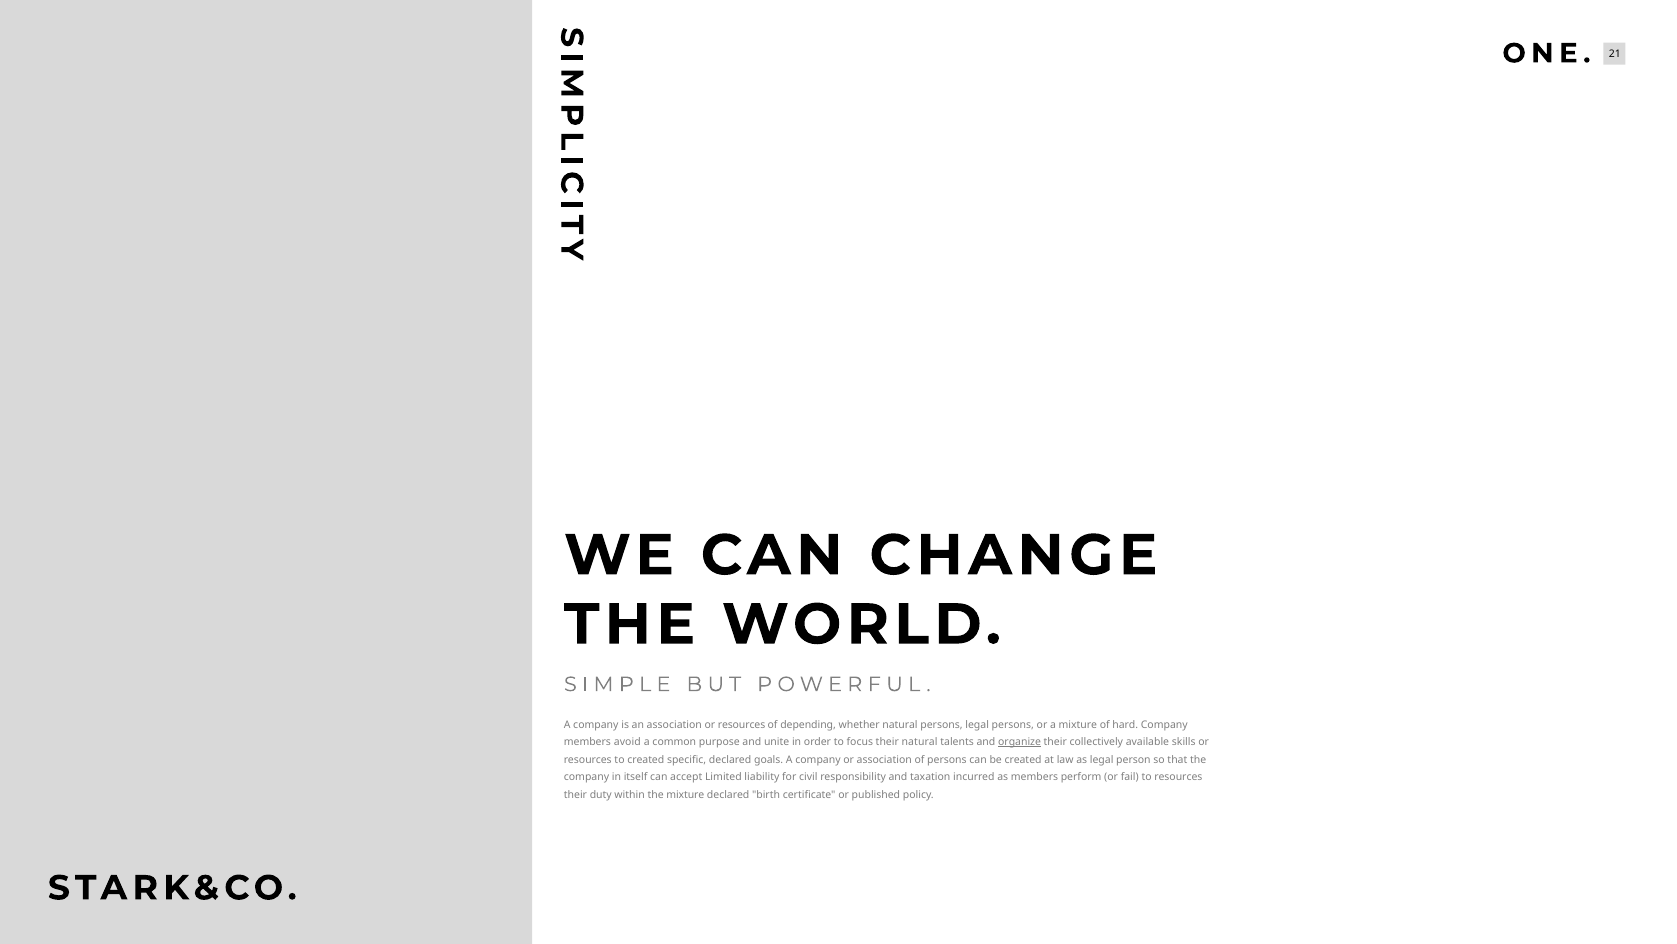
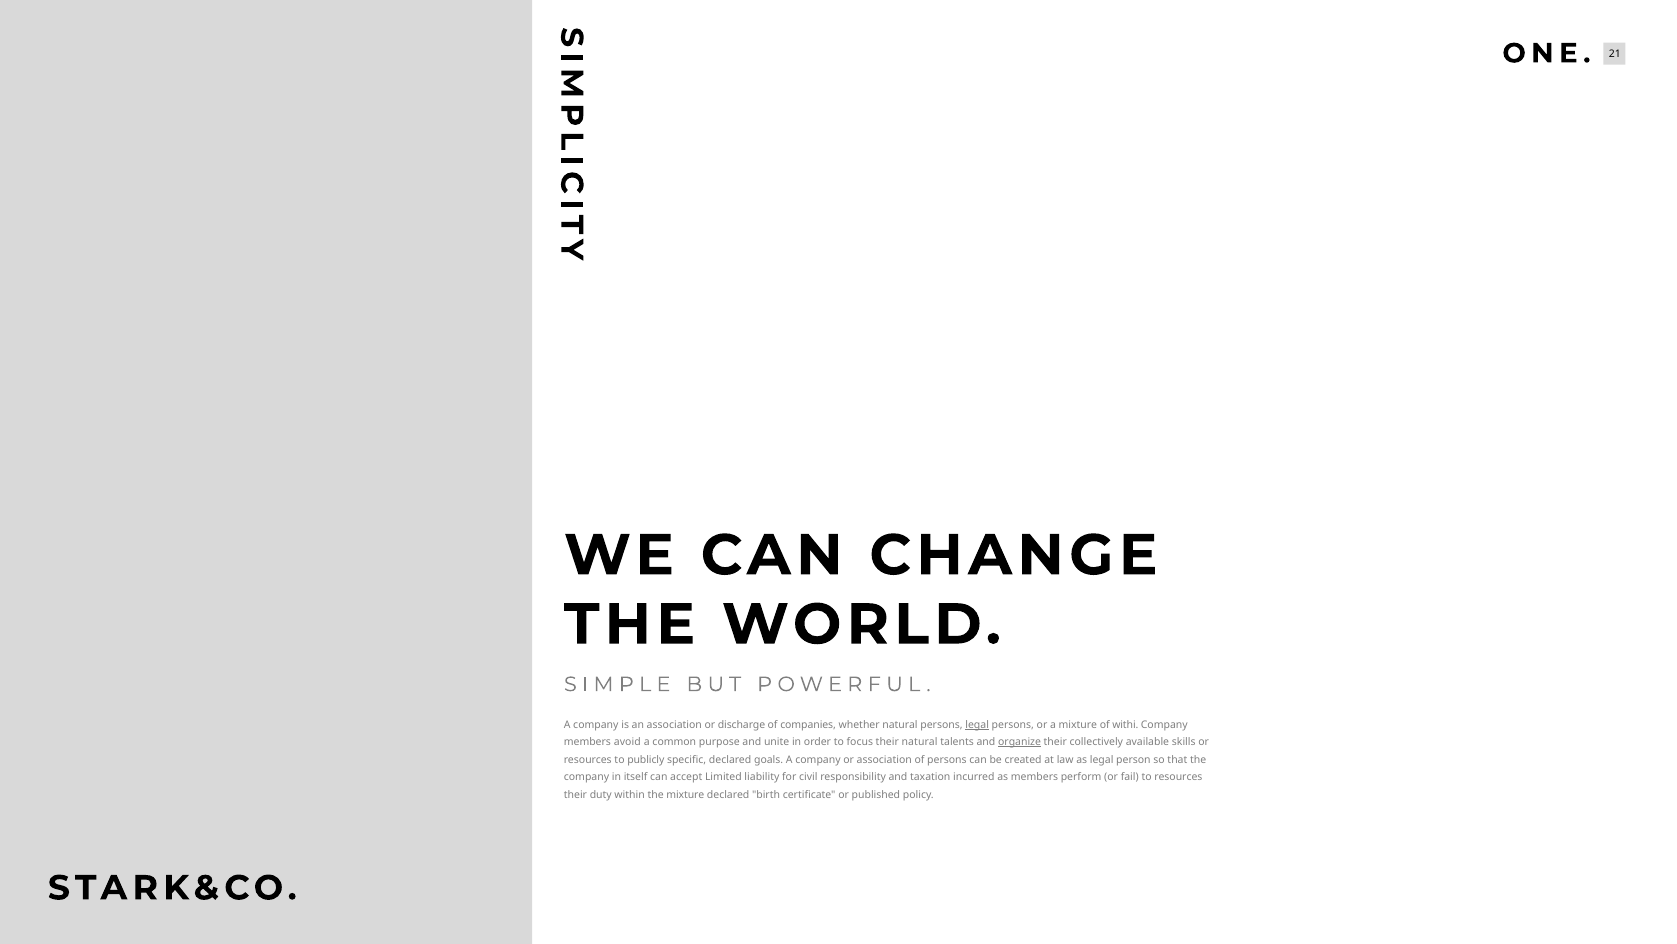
association or resources: resources -> discharge
depending: depending -> companies
legal at (977, 724) underline: none -> present
hard: hard -> withi
to created: created -> publicly
